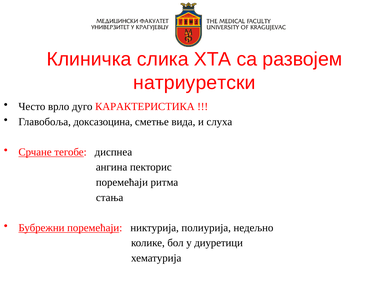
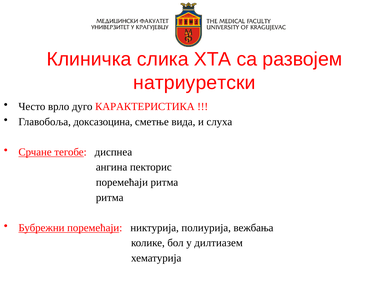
стања at (110, 197): стања -> ритма
недељно: недељно -> вежбања
диуретици: диуретици -> дилтиазем
